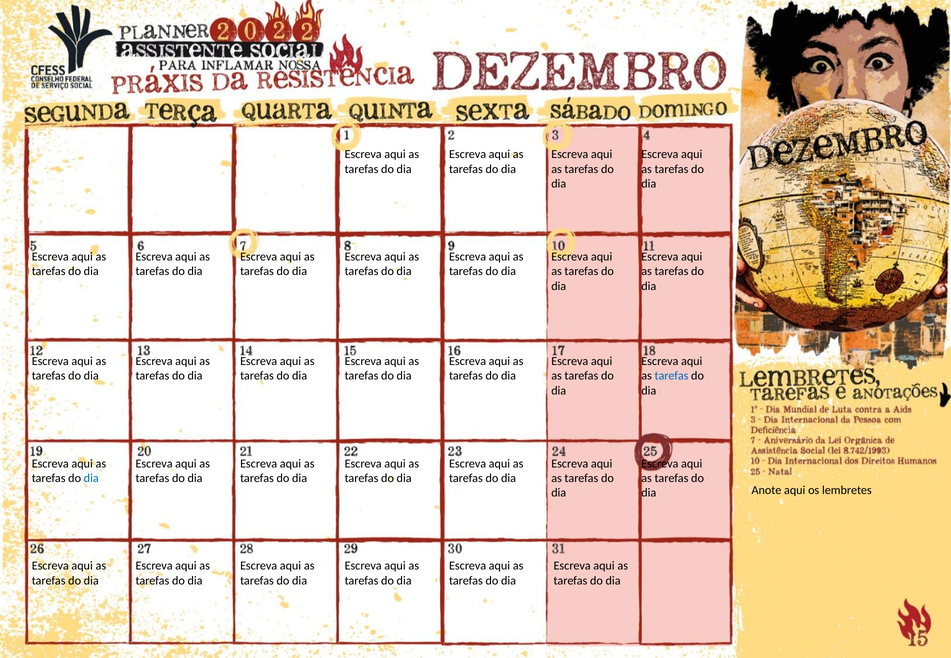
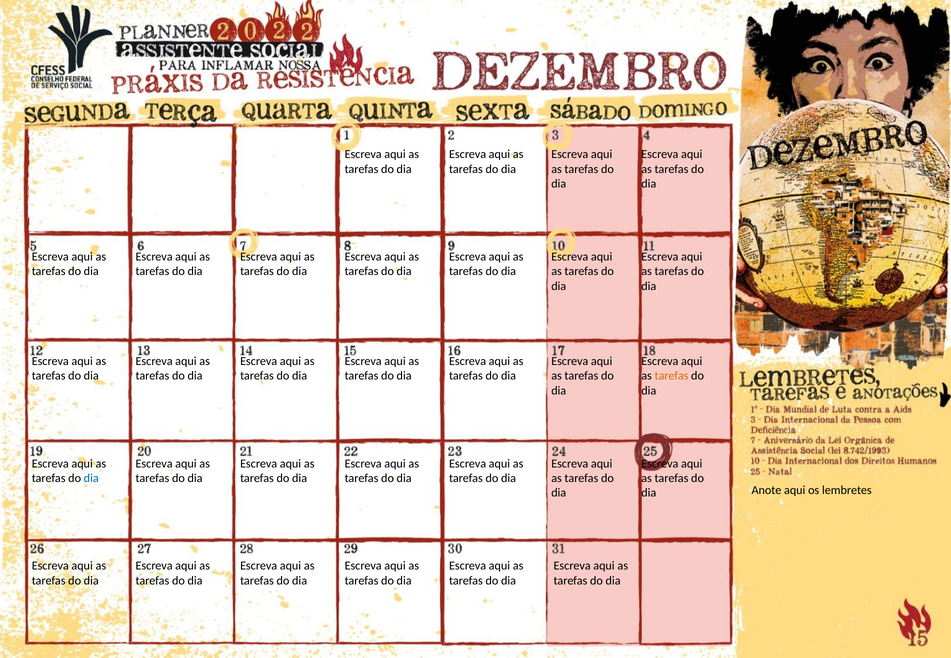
tarefas at (672, 376) colour: blue -> orange
